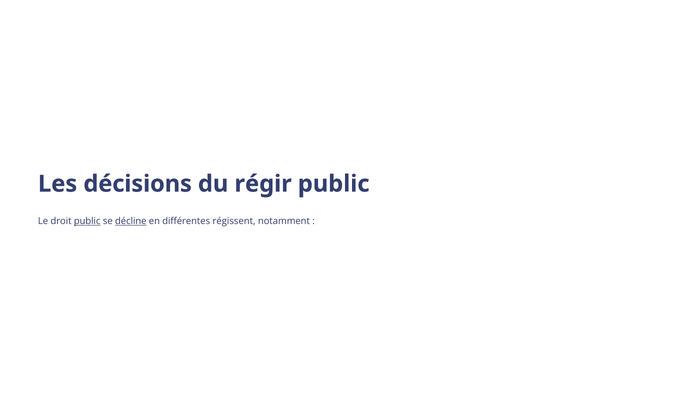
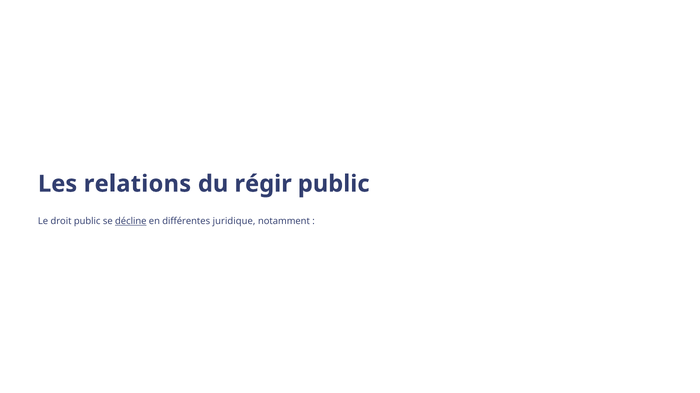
décisions: décisions -> relations
public at (87, 221) underline: present -> none
régissent: régissent -> juridique
